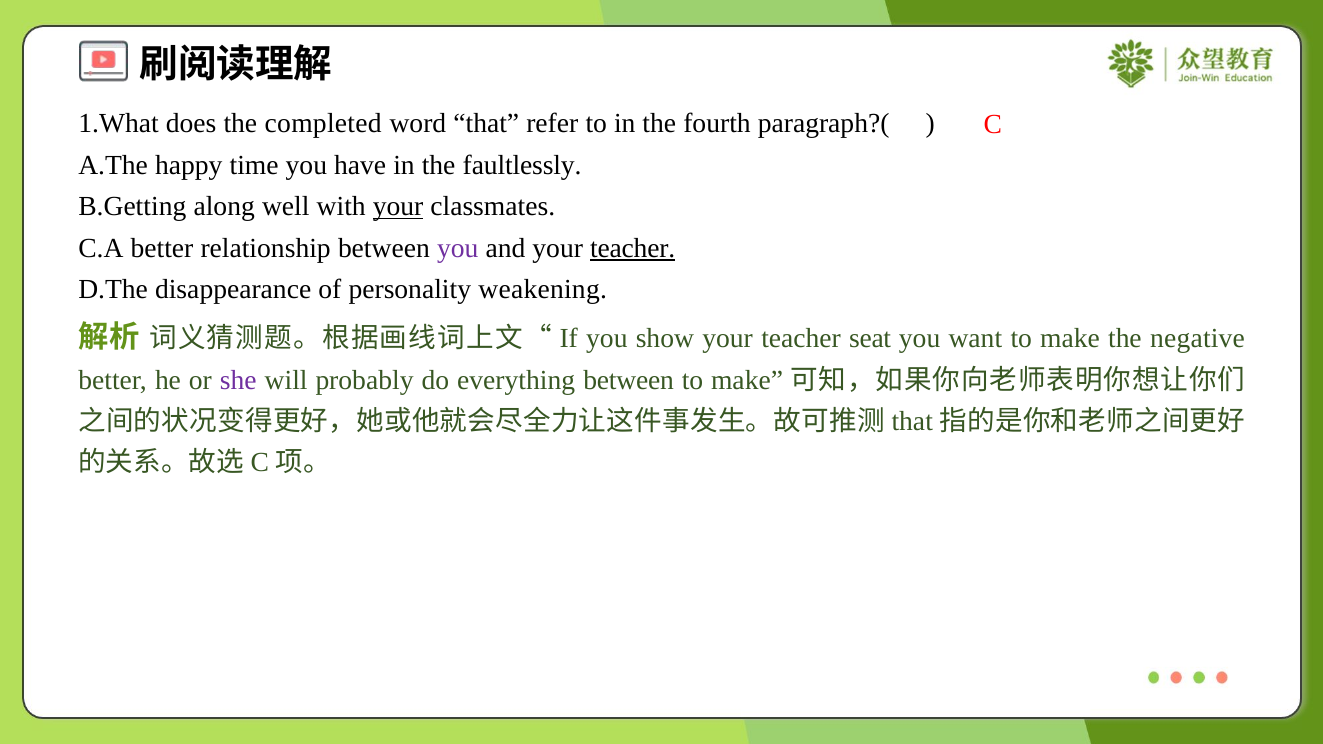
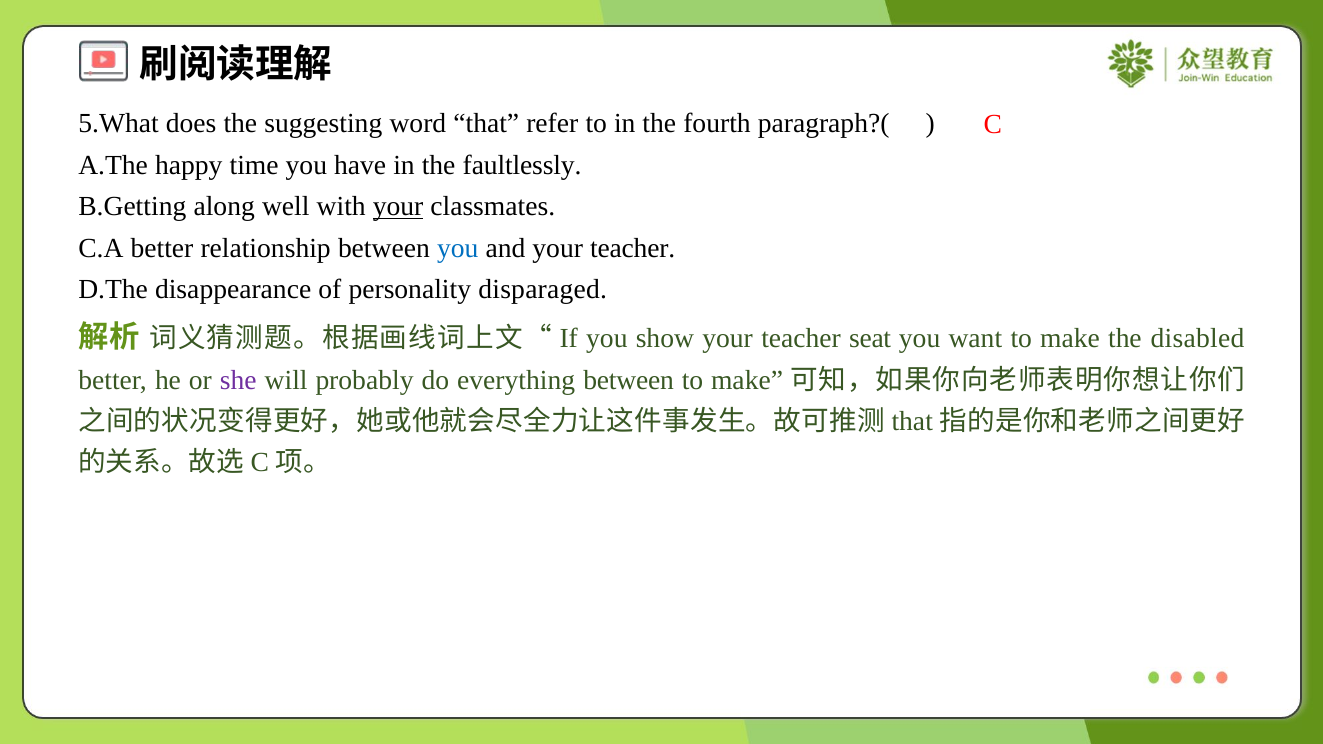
1.What: 1.What -> 5.What
completed: completed -> suggesting
you at (458, 248) colour: purple -> blue
teacher at (633, 248) underline: present -> none
weakening: weakening -> disparaged
negative: negative -> disabled
